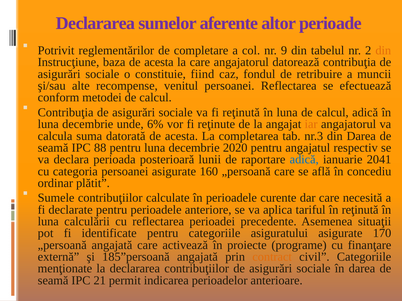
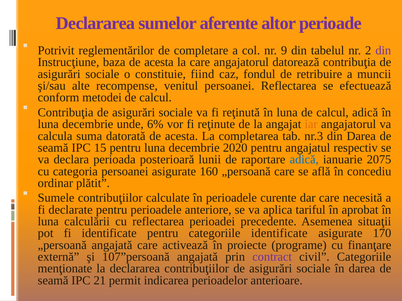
din at (383, 51) colour: orange -> purple
88: 88 -> 15
2041: 2041 -> 2075
în reţinută: reţinută -> aprobat
categoriile asiguratului: asiguratului -> identificate
185”persoană: 185”persoană -> 107”persoană
contract colour: orange -> purple
